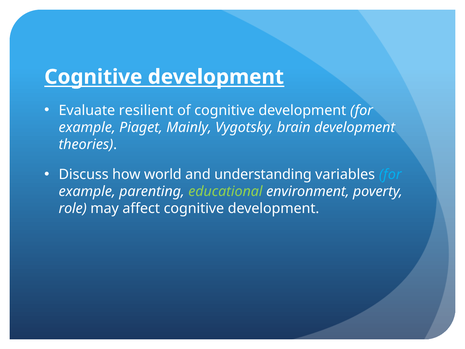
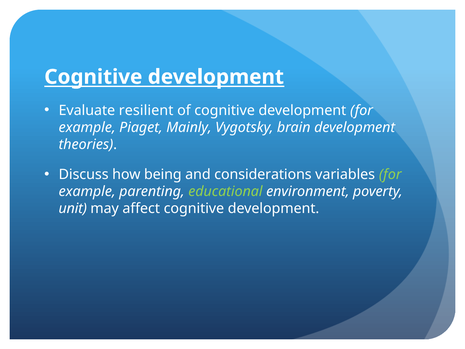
world: world -> being
understanding: understanding -> considerations
for at (390, 174) colour: light blue -> light green
role: role -> unit
